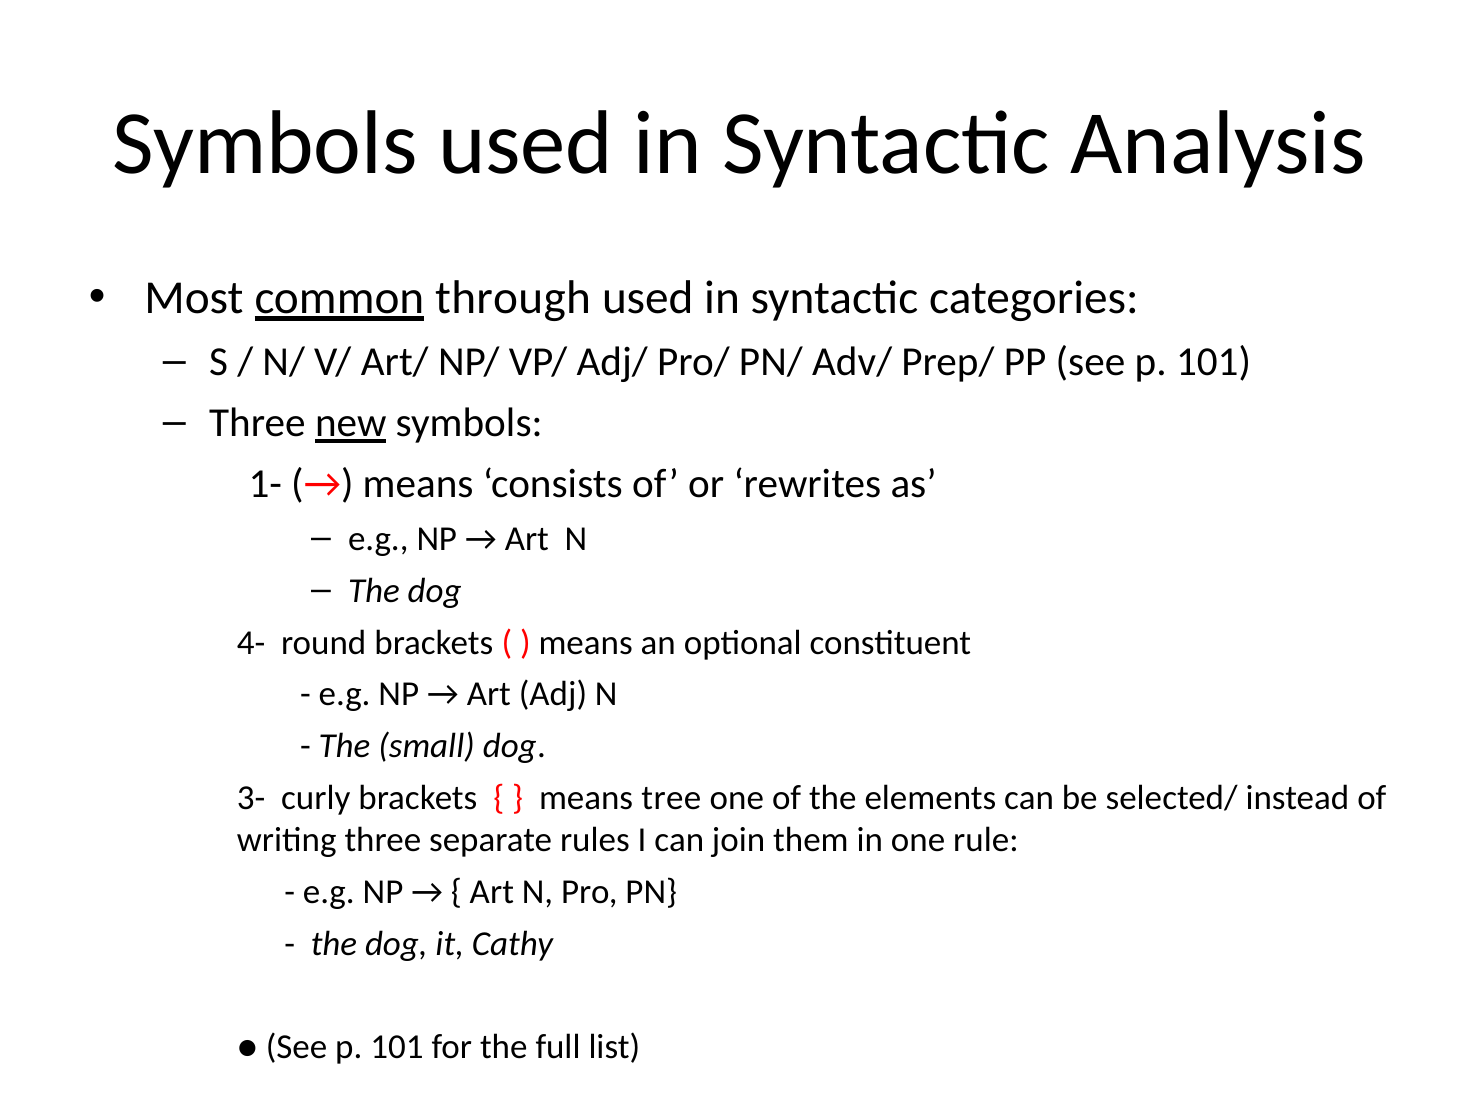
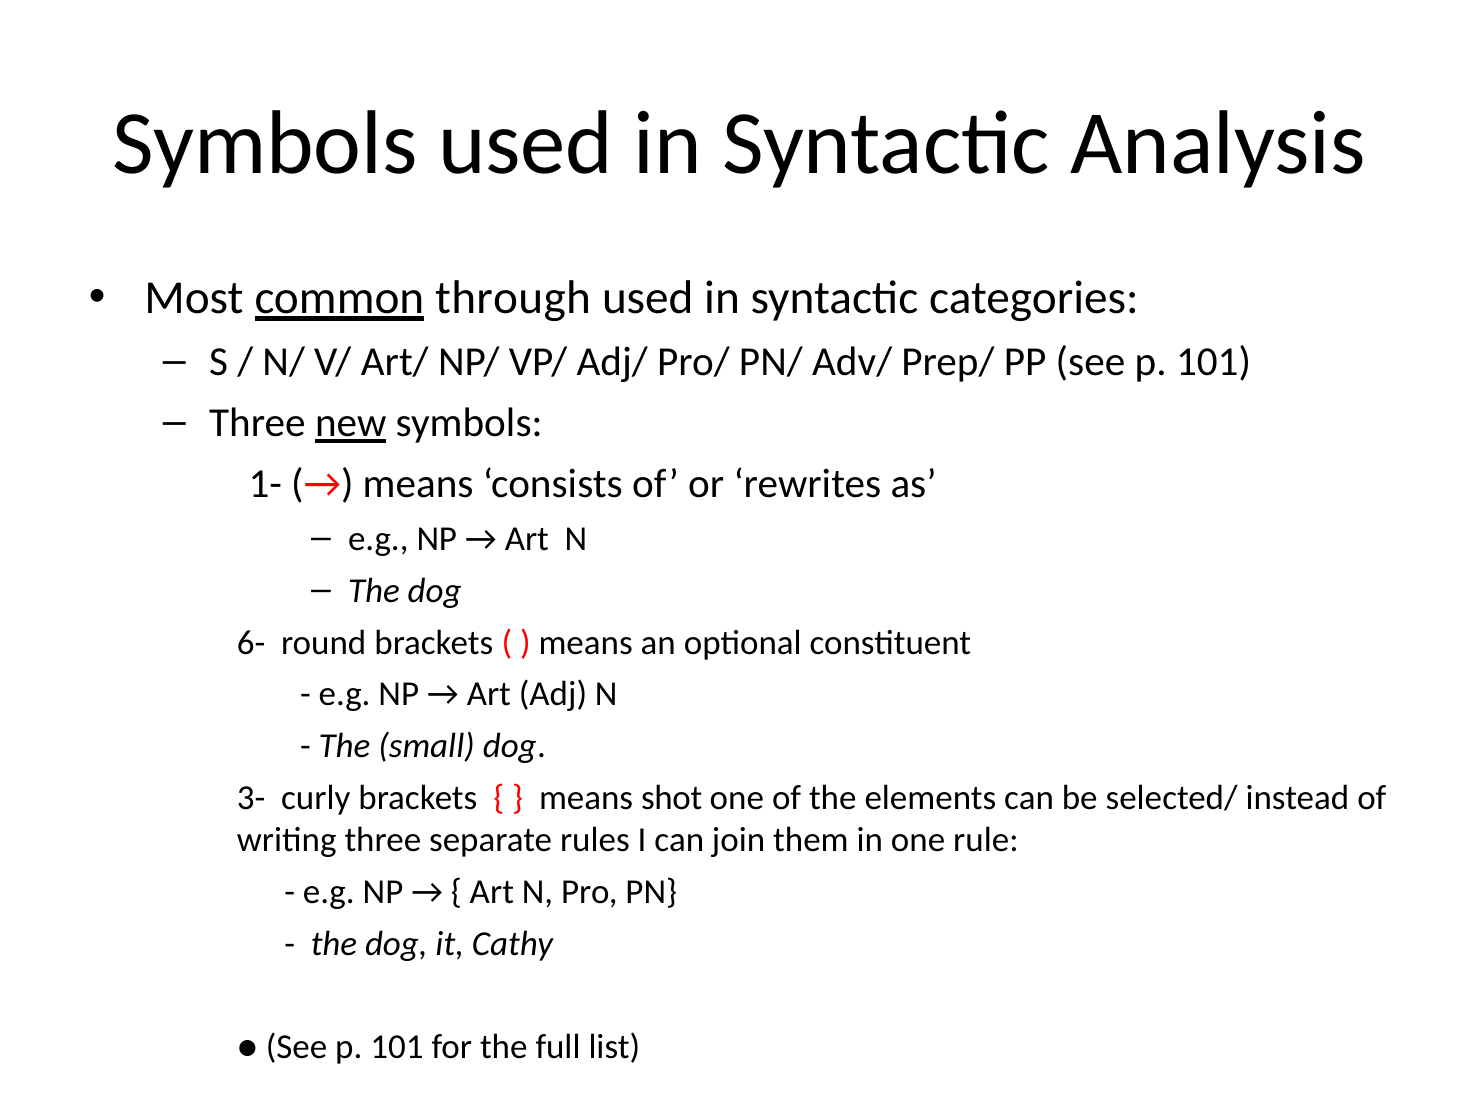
4-: 4- -> 6-
tree: tree -> shot
